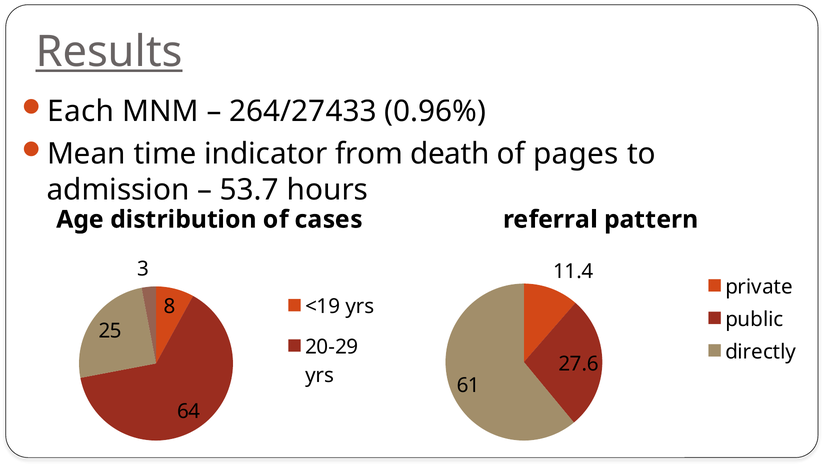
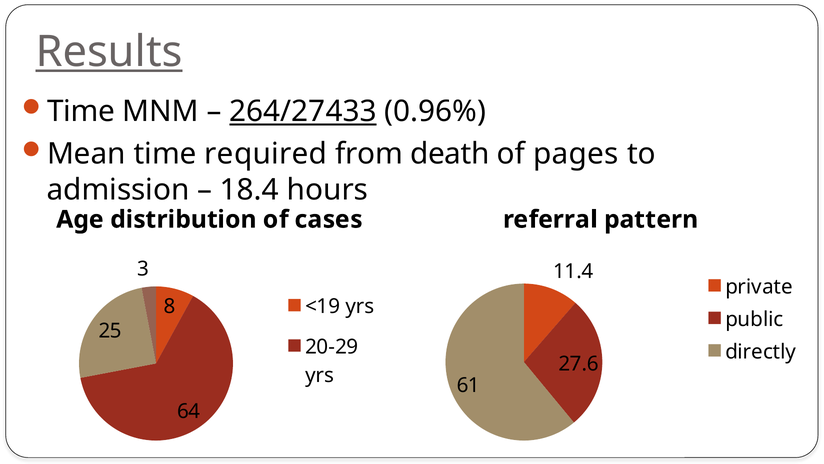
Each at (81, 112): Each -> Time
264/27433 underline: none -> present
indicator: indicator -> required
53.7: 53.7 -> 18.4
